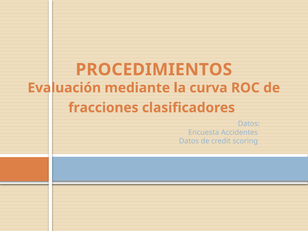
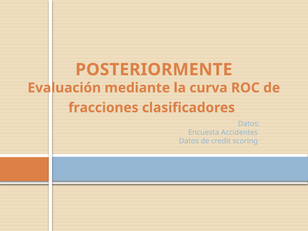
PROCEDIMIENTOS: PROCEDIMIENTOS -> POSTERIORMENTE
